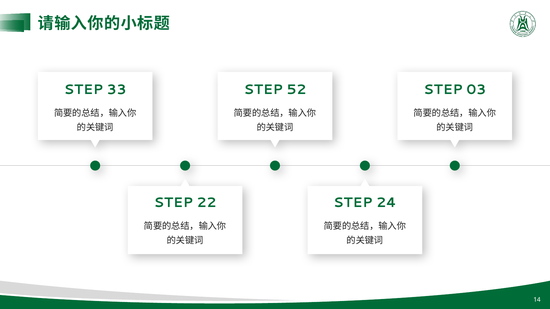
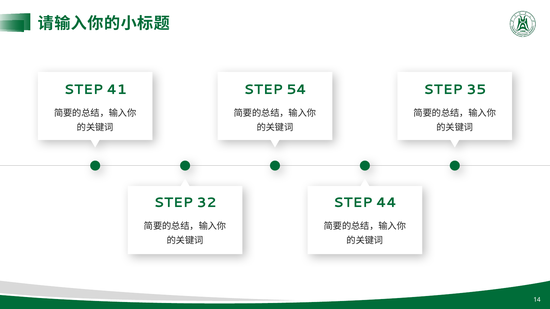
33: 33 -> 41
52: 52 -> 54
03: 03 -> 35
22: 22 -> 32
24: 24 -> 44
